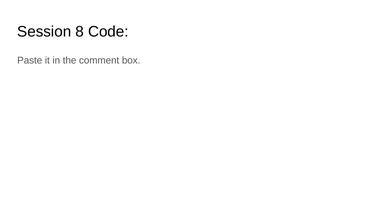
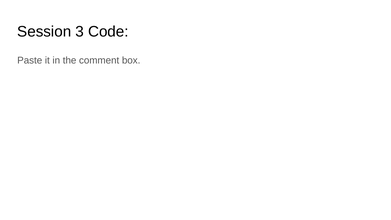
8: 8 -> 3
